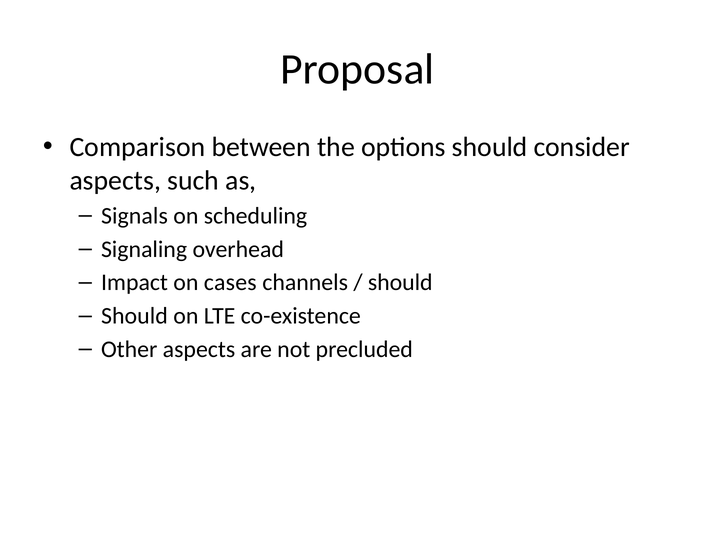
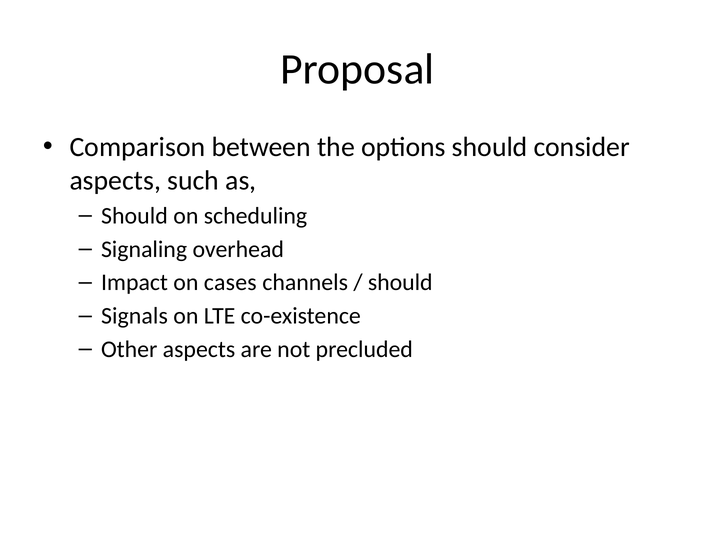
Signals at (134, 216): Signals -> Should
Should at (134, 316): Should -> Signals
